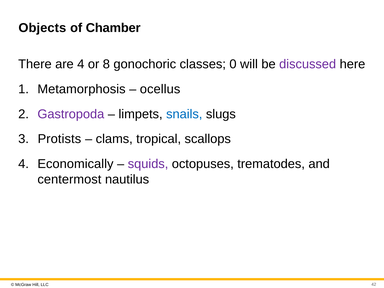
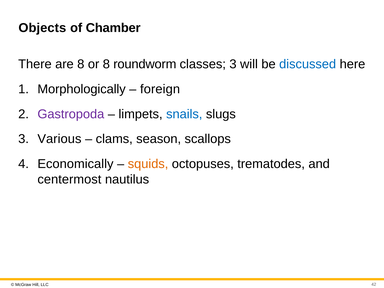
are 4: 4 -> 8
gonochoric: gonochoric -> roundworm
classes 0: 0 -> 3
discussed colour: purple -> blue
Metamorphosis: Metamorphosis -> Morphologically
ocellus: ocellus -> foreign
Protists: Protists -> Various
tropical: tropical -> season
squids colour: purple -> orange
